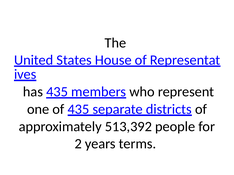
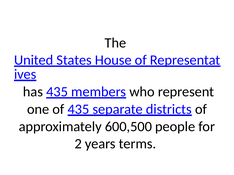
513,392: 513,392 -> 600,500
